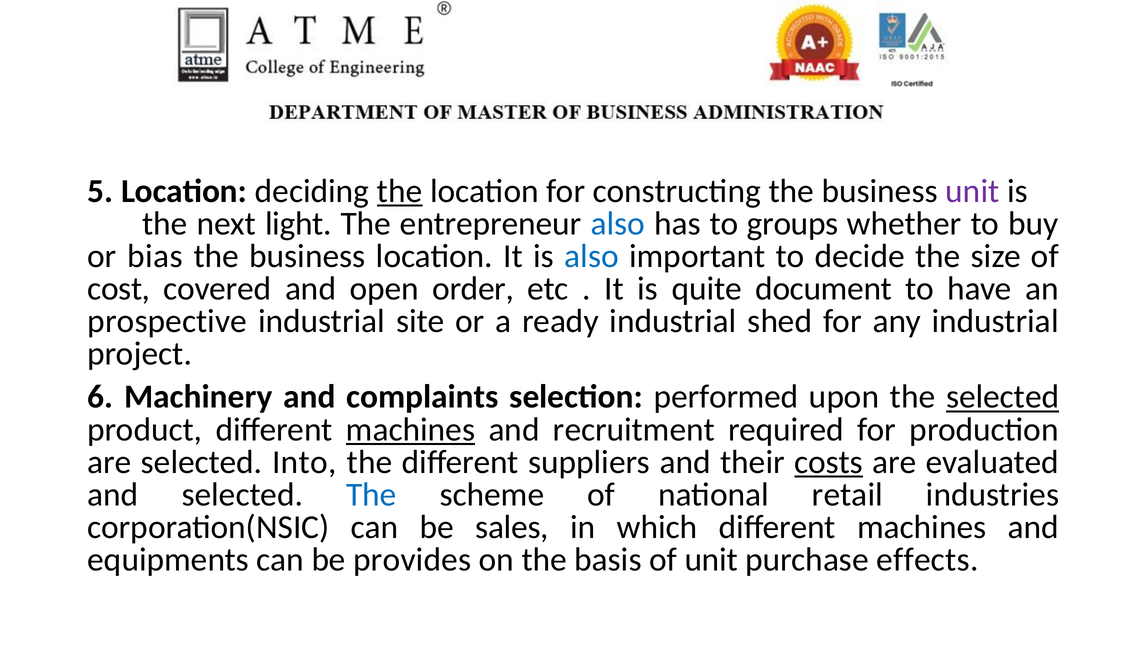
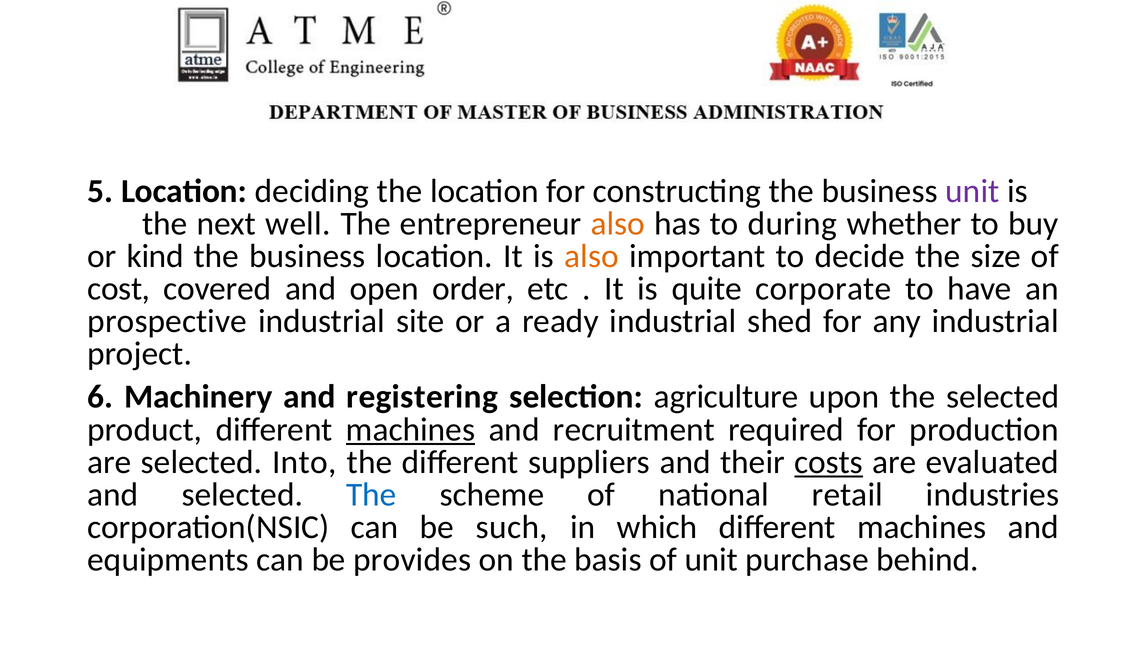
the at (400, 191) underline: present -> none
light: light -> well
also at (618, 224) colour: blue -> orange
groups: groups -> during
bias: bias -> kind
also at (592, 256) colour: blue -> orange
document: document -> corporate
complaints: complaints -> registering
performed: performed -> agriculture
selected at (1003, 397) underline: present -> none
sales: sales -> such
effects: effects -> behind
